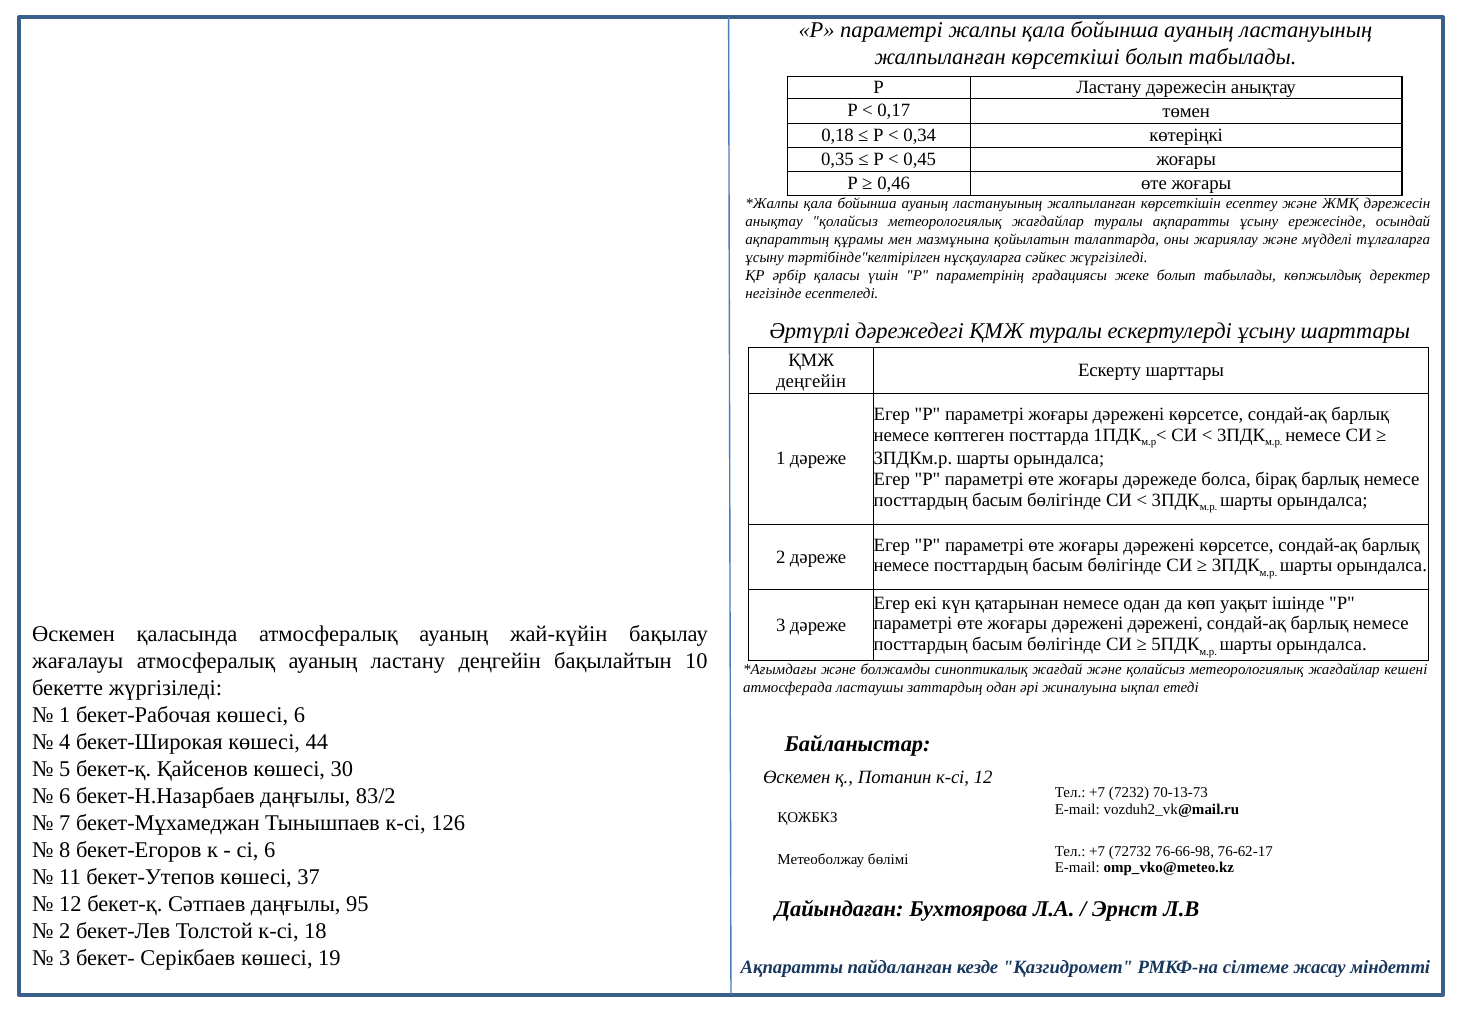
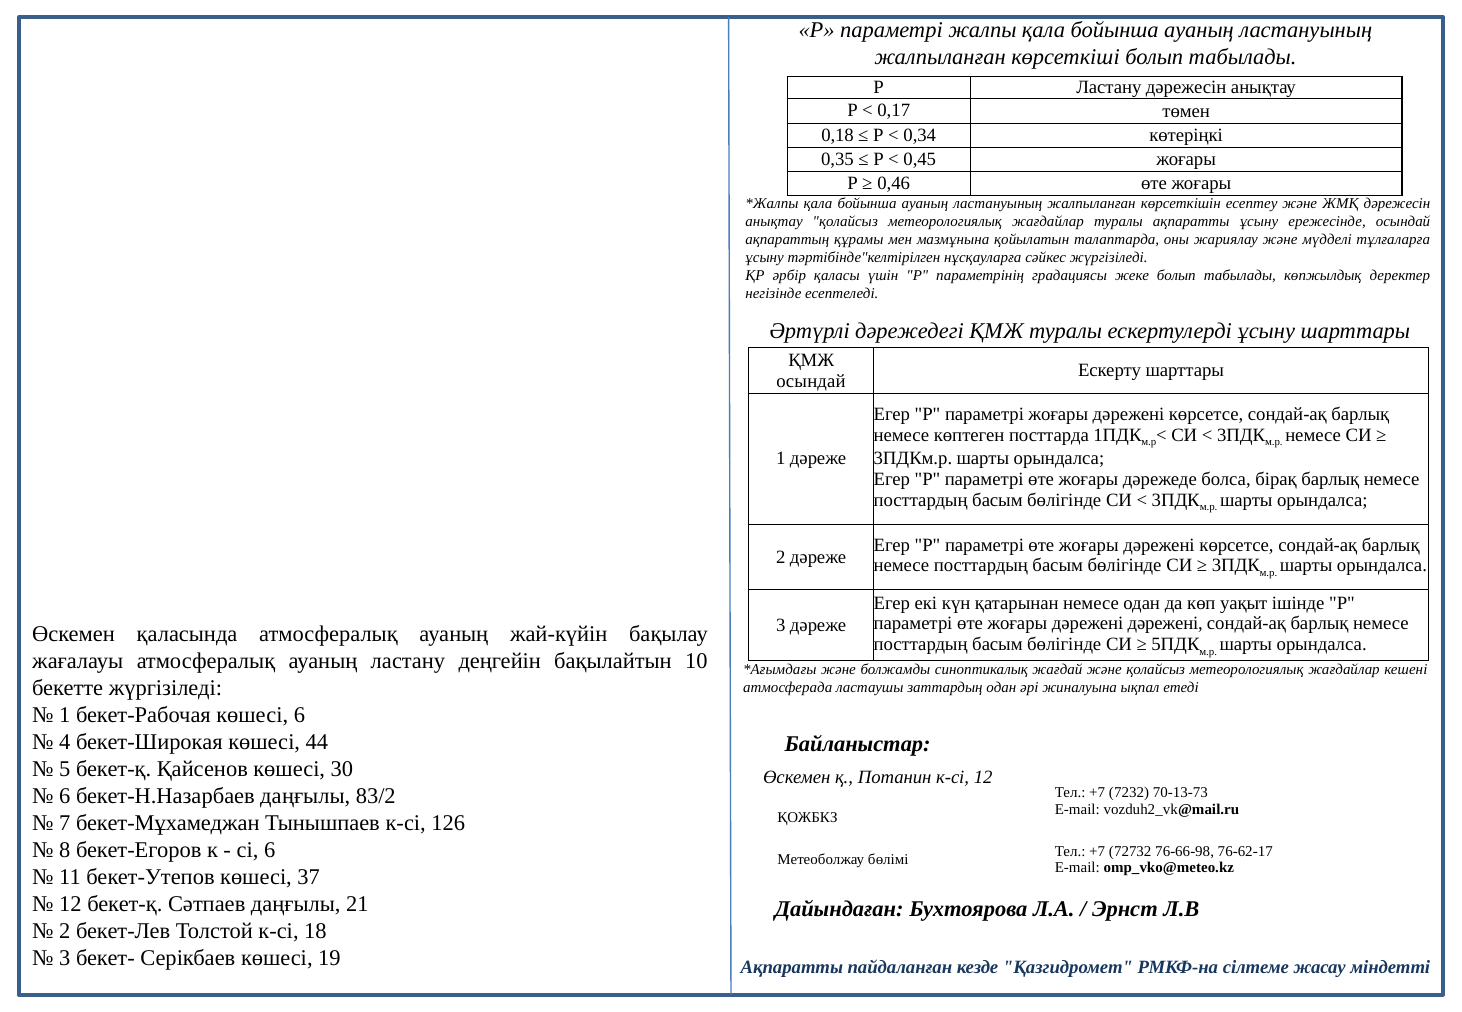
деңгейін at (811, 381): деңгейін -> осындай
95: 95 -> 21
